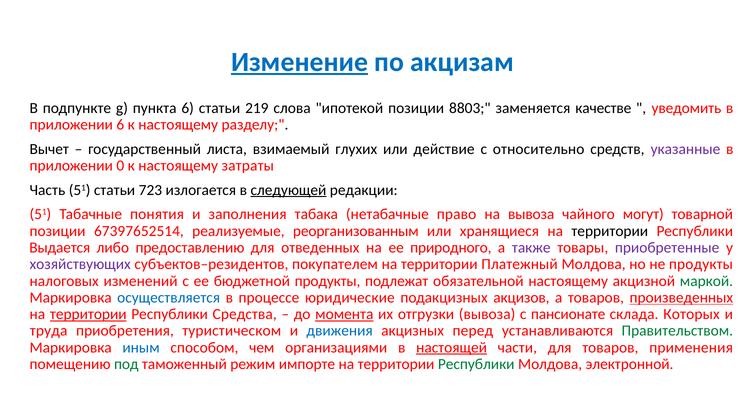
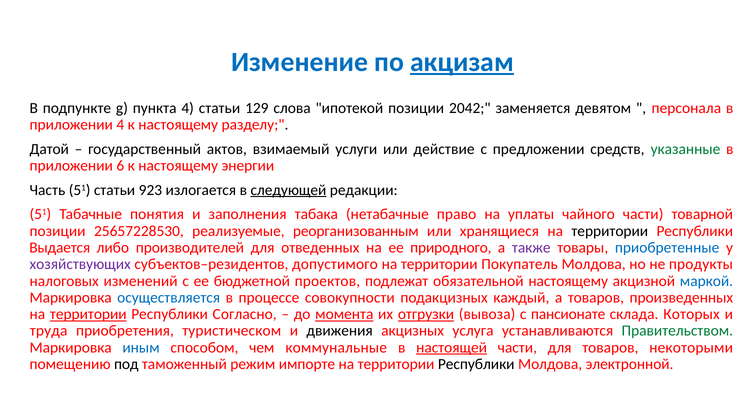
Изменение underline: present -> none
акцизам underline: none -> present
пункта 6: 6 -> 4
219: 219 -> 129
8803: 8803 -> 2042
качестве: качестве -> девятом
уведомить: уведомить -> персонала
приложении 6: 6 -> 4
Вычет: Вычет -> Датой
листа: листа -> актов
глухих: глухих -> услуги
относительно: относительно -> предложении
указанные colour: purple -> green
0: 0 -> 6
затраты: затраты -> энергии
723: 723 -> 923
на вывоза: вывоза -> уплаты
чайного могут: могут -> части
67397652514: 67397652514 -> 25657228530
предоставлению: предоставлению -> производителей
приобретенные colour: purple -> blue
покупателем: покупателем -> допустимого
Платежный: Платежный -> Покупатель
бюджетной продукты: продукты -> проектов
маркой colour: green -> blue
юридические: юридические -> совокупности
акцизов: акцизов -> каждый
произведенных underline: present -> none
Средства: Средства -> Согласно
отгрузки underline: none -> present
движения colour: blue -> black
перед: перед -> услуга
организациями: организациями -> коммунальные
применения: применения -> некоторыми
под colour: green -> black
Республики at (476, 364) colour: green -> black
